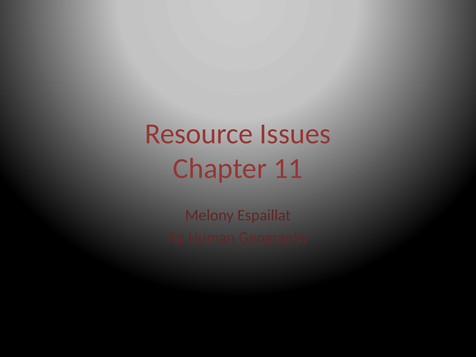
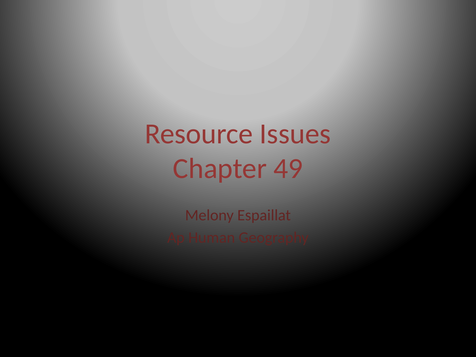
11: 11 -> 49
